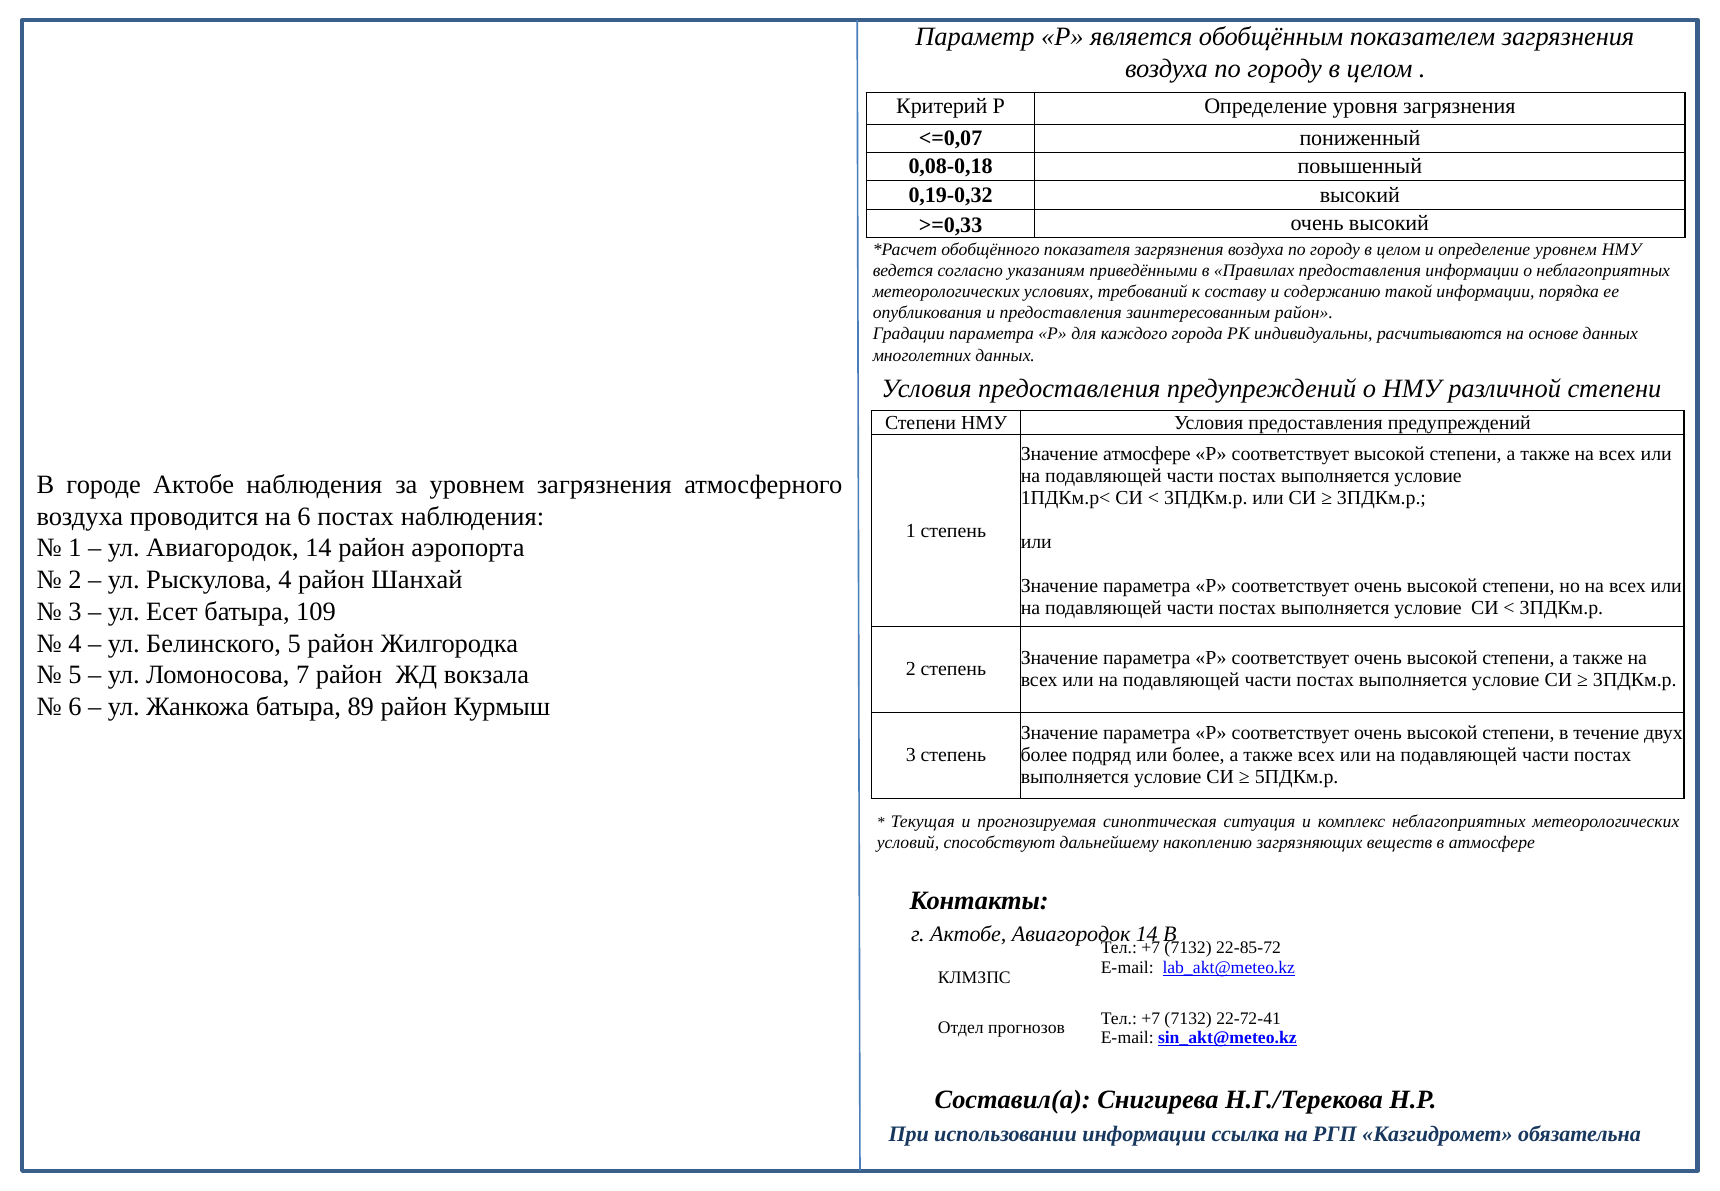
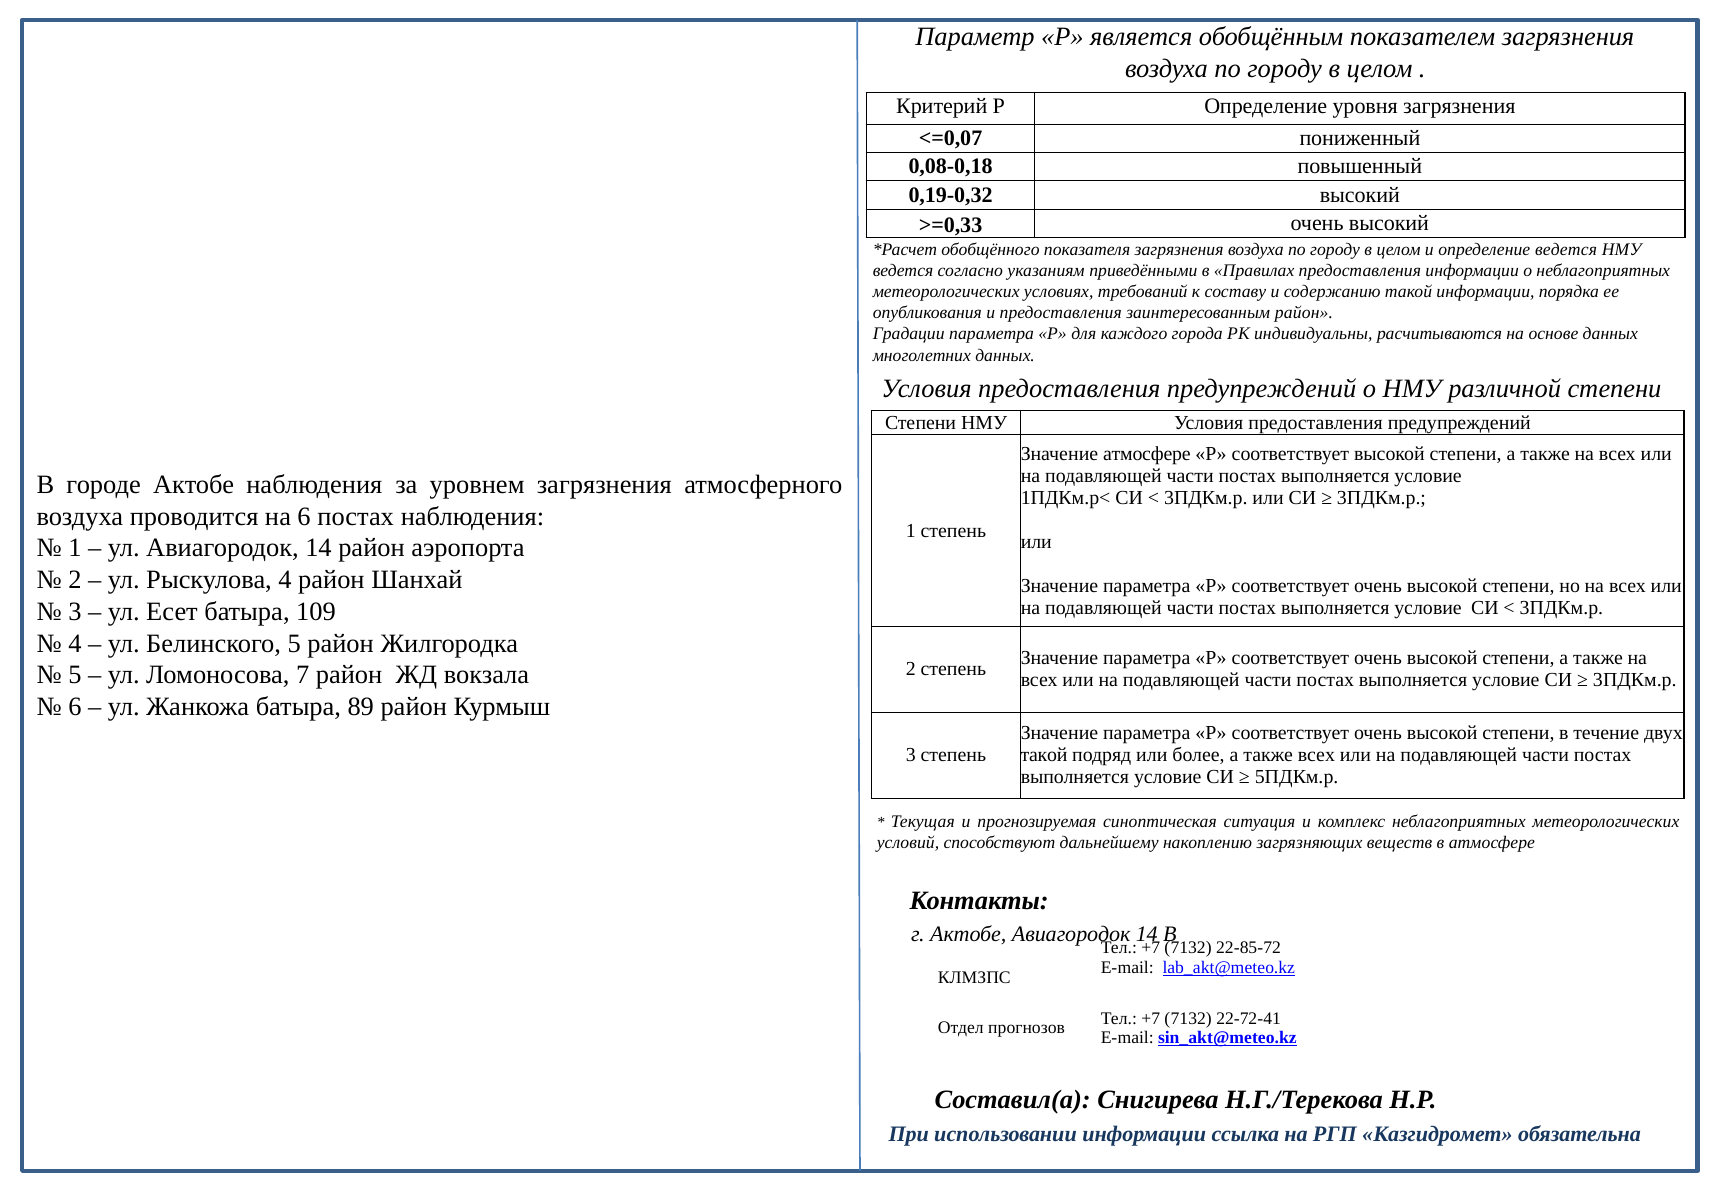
определение уровнем: уровнем -> ведется
более at (1044, 755): более -> такой
